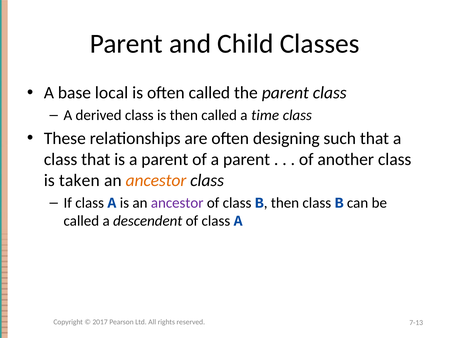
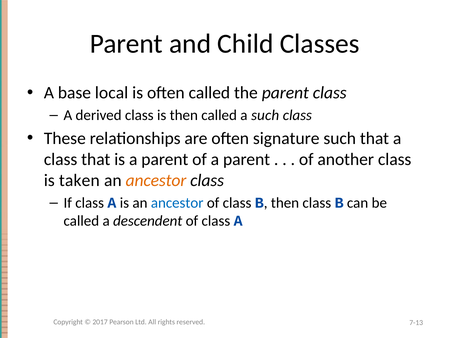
a time: time -> such
designing: designing -> signature
ancestor at (177, 203) colour: purple -> blue
